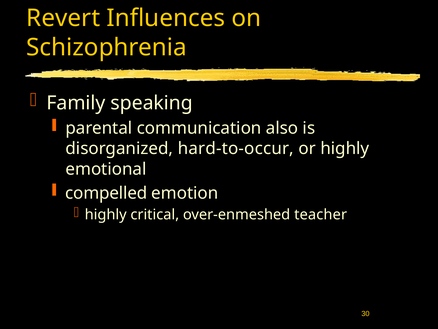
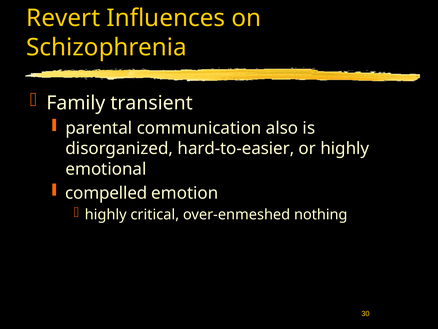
speaking: speaking -> transient
hard-to-occur: hard-to-occur -> hard-to-easier
teacher: teacher -> nothing
